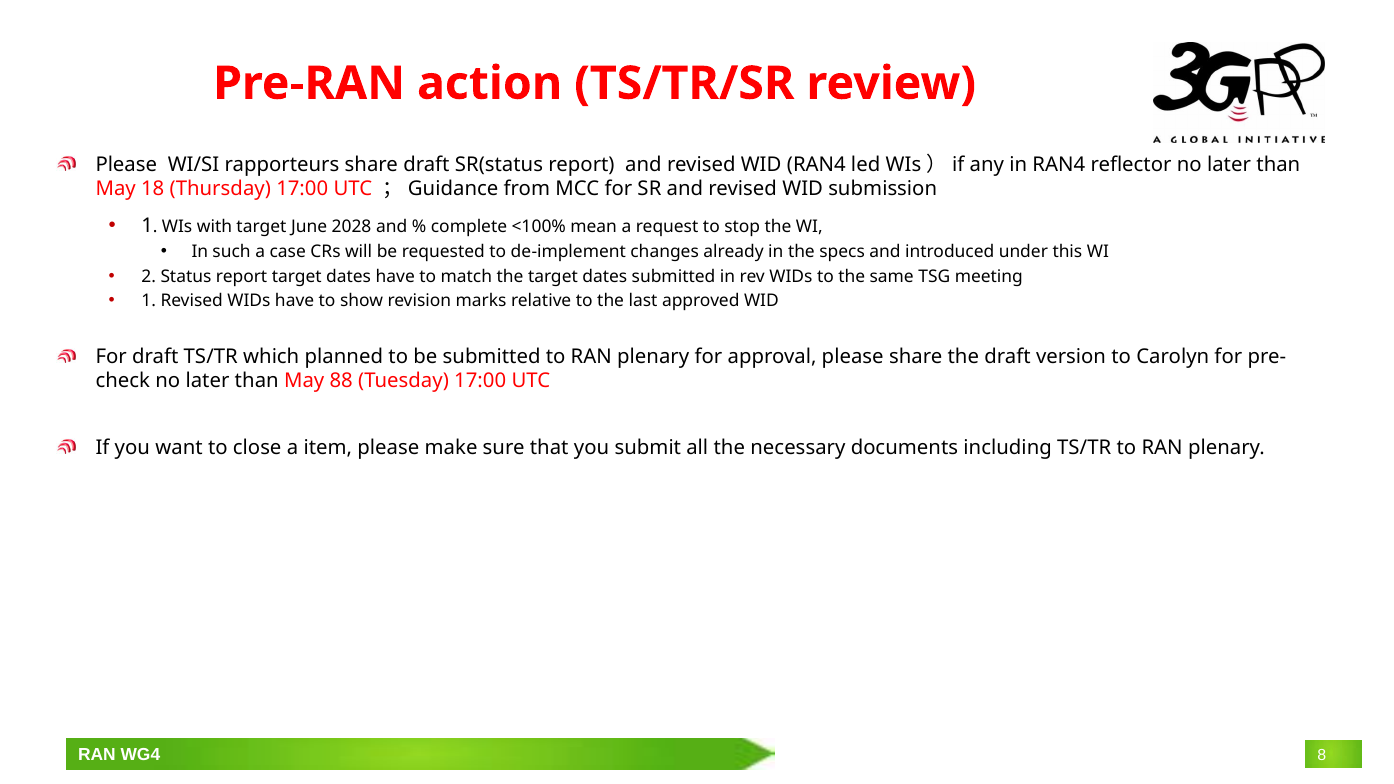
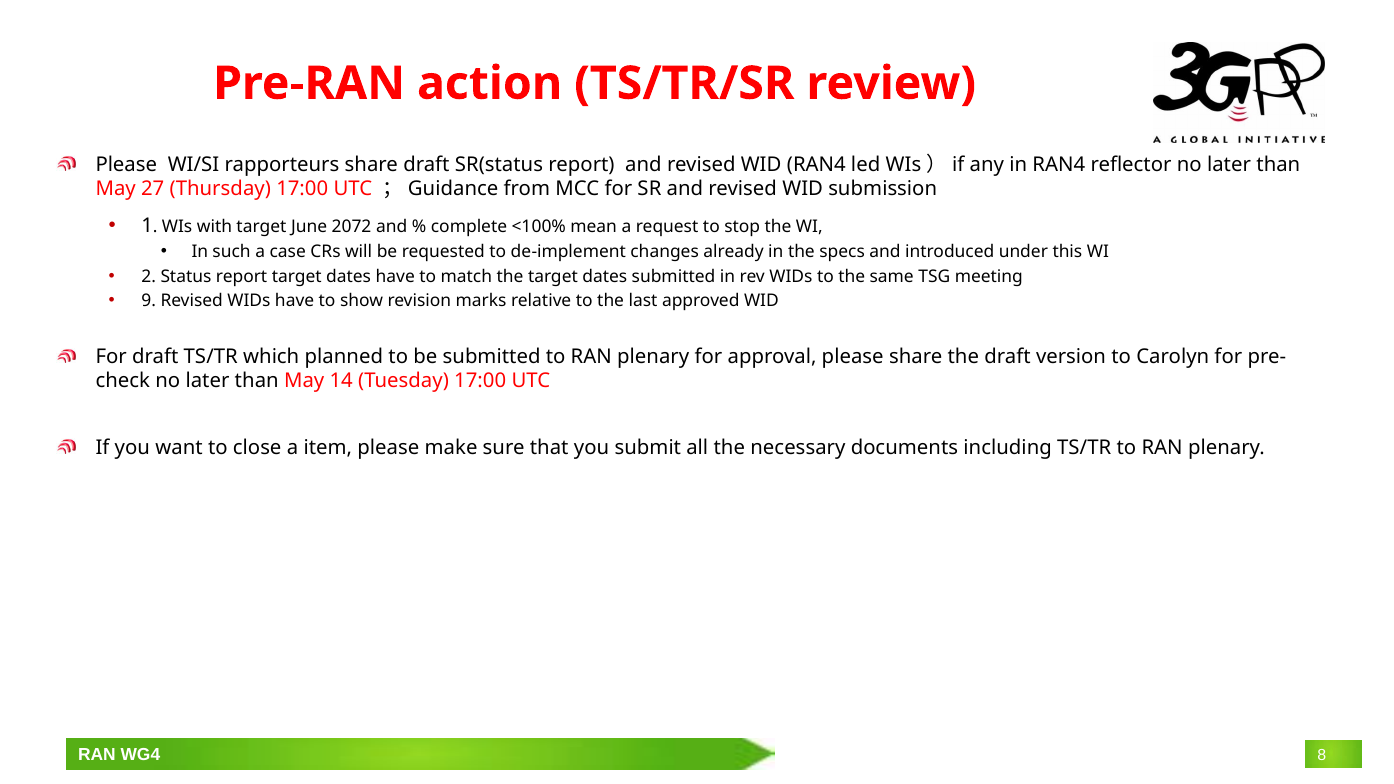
18: 18 -> 27
2028: 2028 -> 2072
1 at (149, 301): 1 -> 9
88: 88 -> 14
